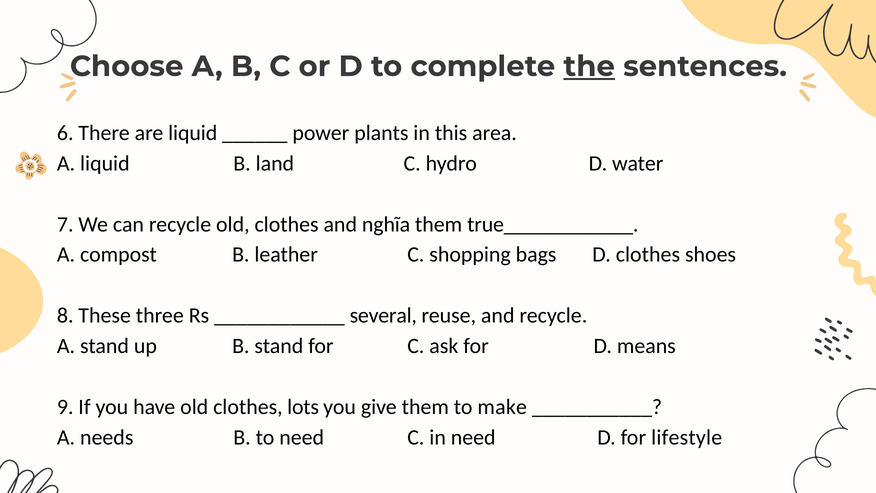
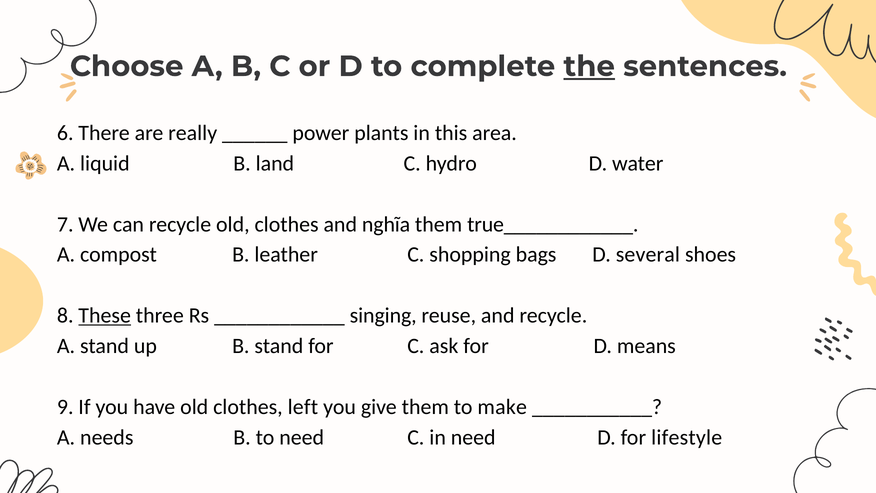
are liquid: liquid -> really
D clothes: clothes -> several
These underline: none -> present
several: several -> singing
lots: lots -> left
